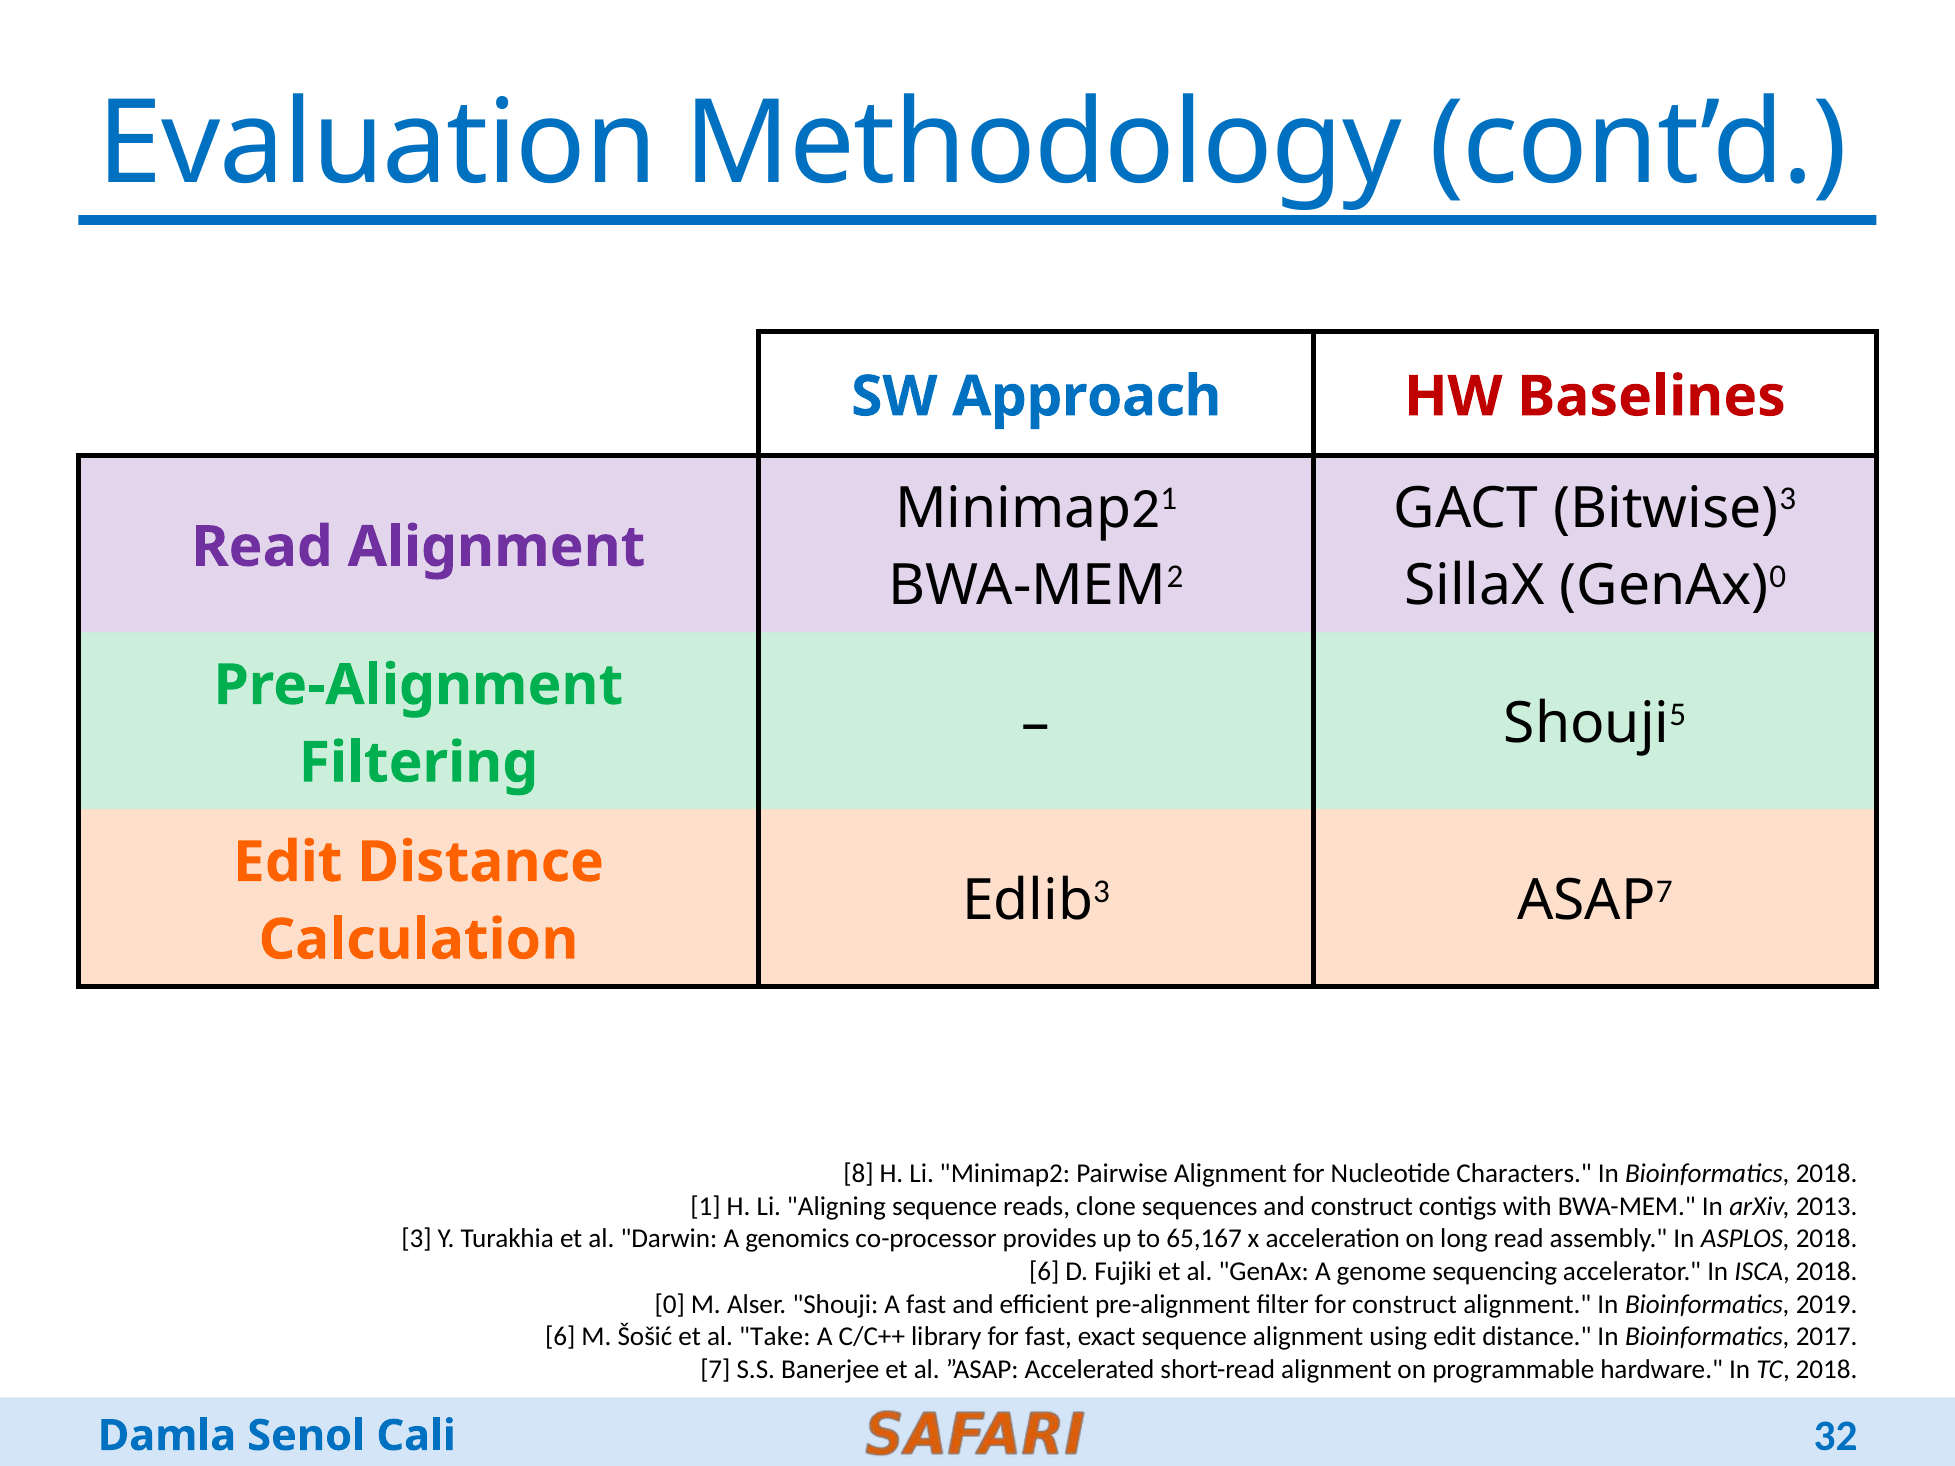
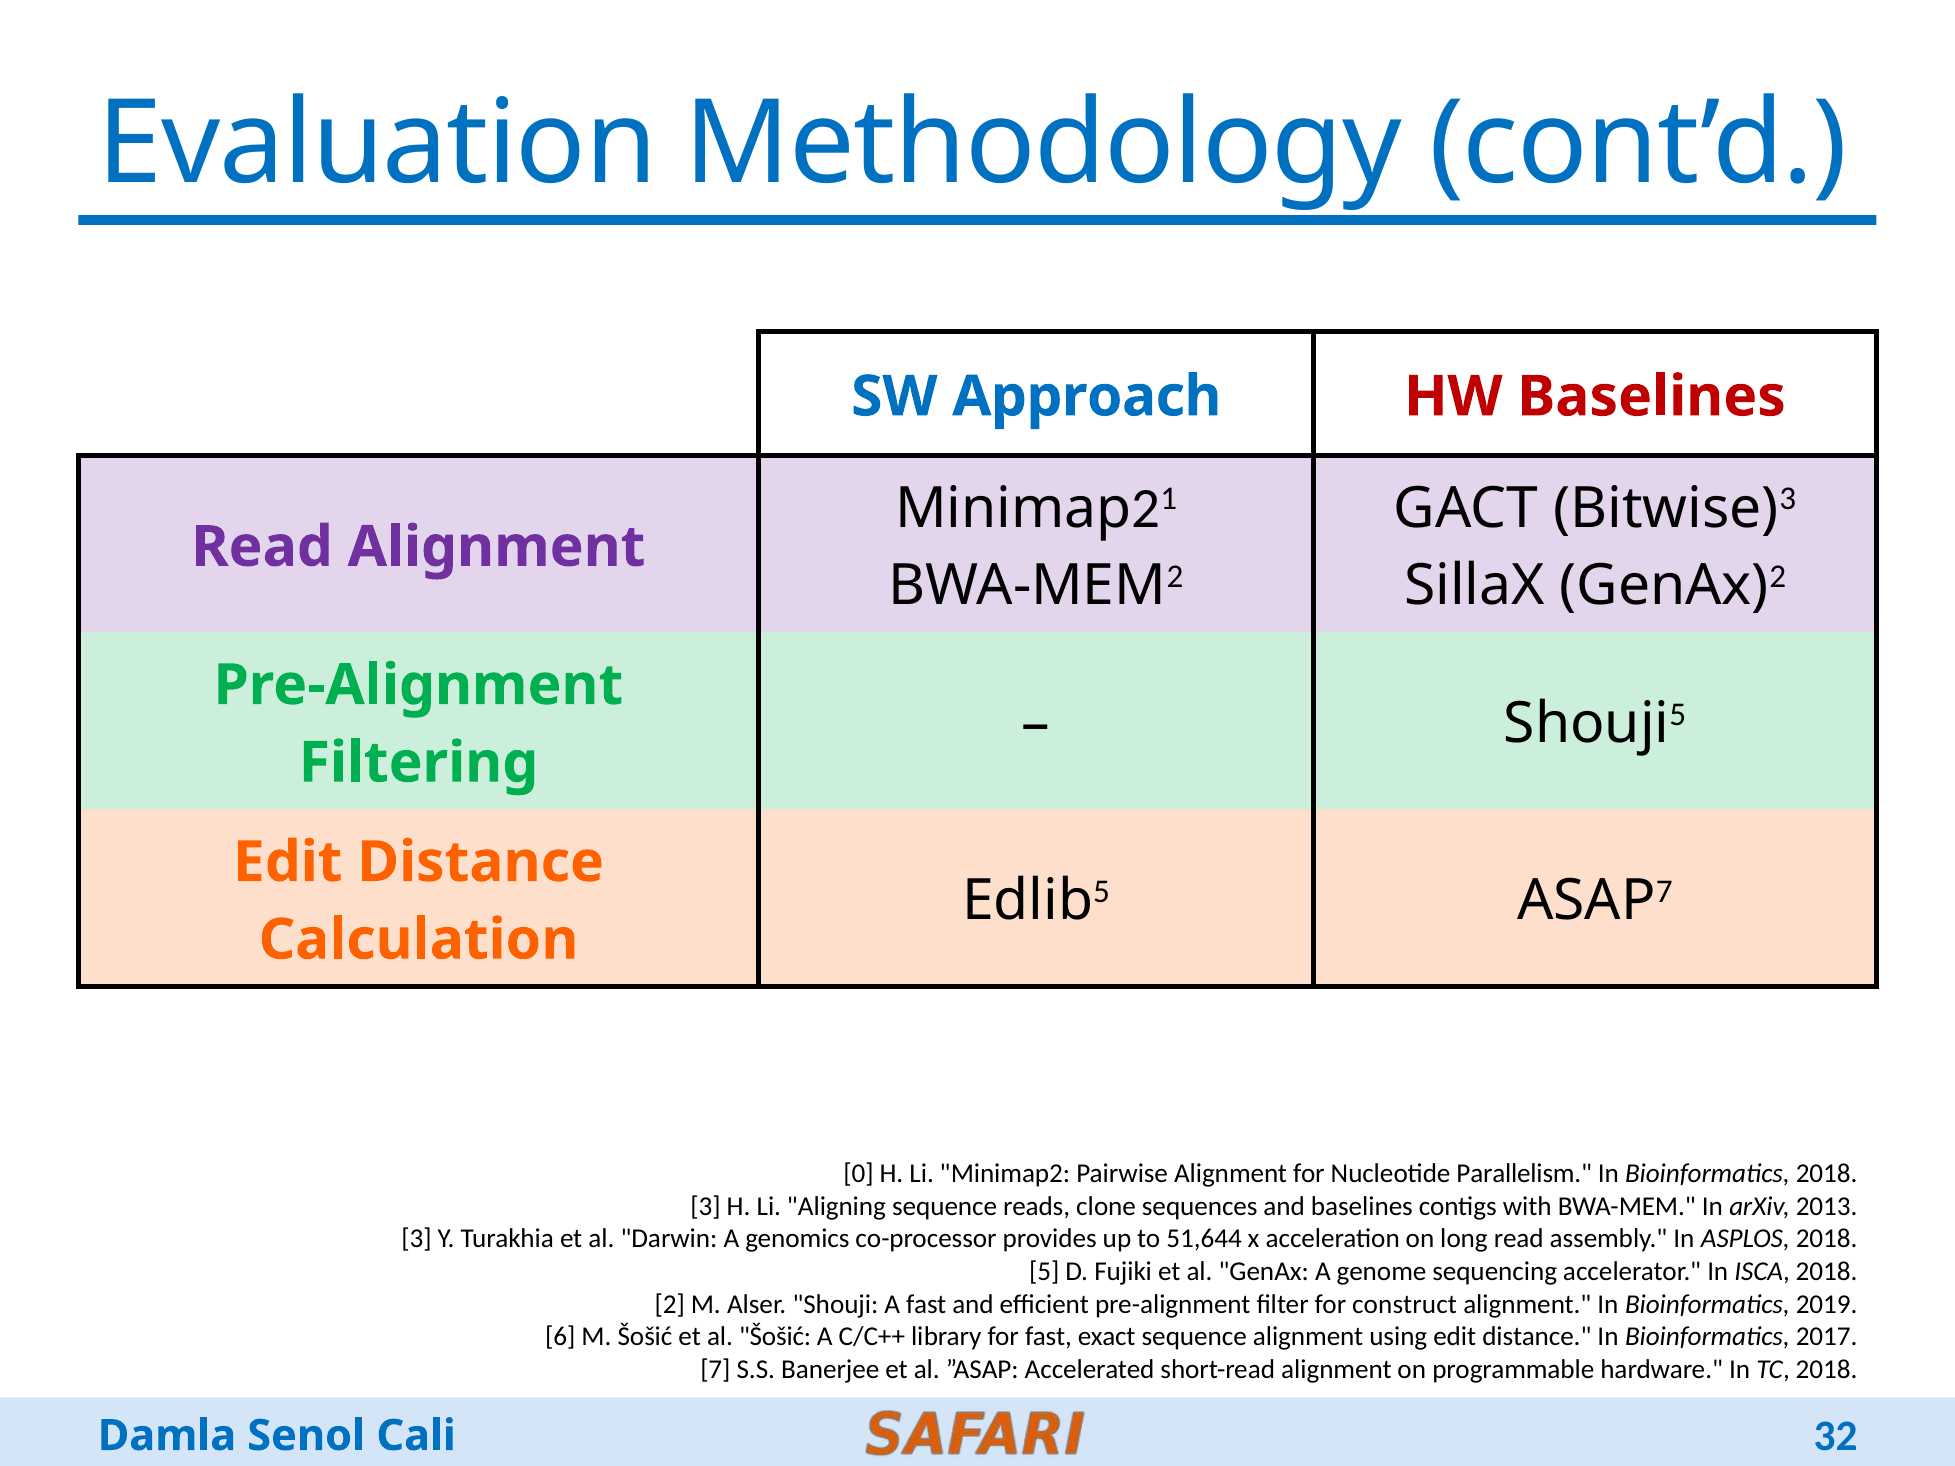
GenAx 0: 0 -> 2
Edlib 3: 3 -> 5
8: 8 -> 0
Characters: Characters -> Parallelism
1 at (706, 1207): 1 -> 3
and construct: construct -> baselines
65,167: 65,167 -> 51,644
6 at (1044, 1272): 6 -> 5
0 at (670, 1305): 0 -> 2
al Take: Take -> Šošić
